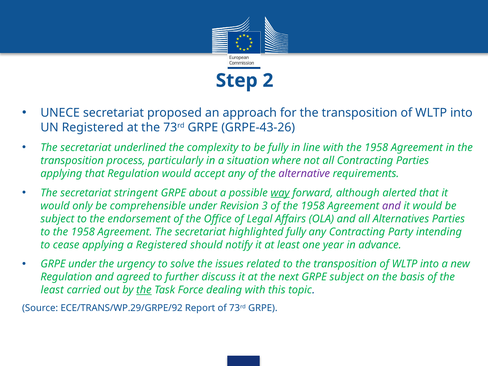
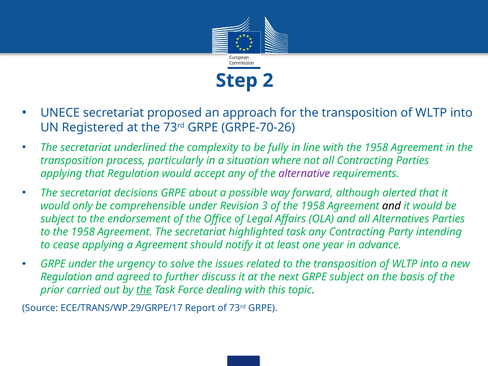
GRPE-43-26: GRPE-43-26 -> GRPE-70-26
stringent: stringent -> decisions
way underline: present -> none
and at (391, 206) colour: purple -> black
highlighted fully: fully -> task
a Registered: Registered -> Agreement
least at (52, 290): least -> prior
ECE/TRANS/WP.29/GRPE/92: ECE/TRANS/WP.29/GRPE/92 -> ECE/TRANS/WP.29/GRPE/17
